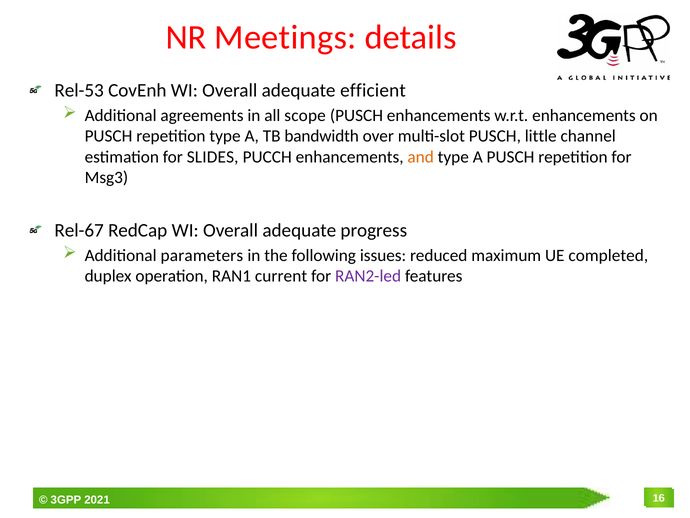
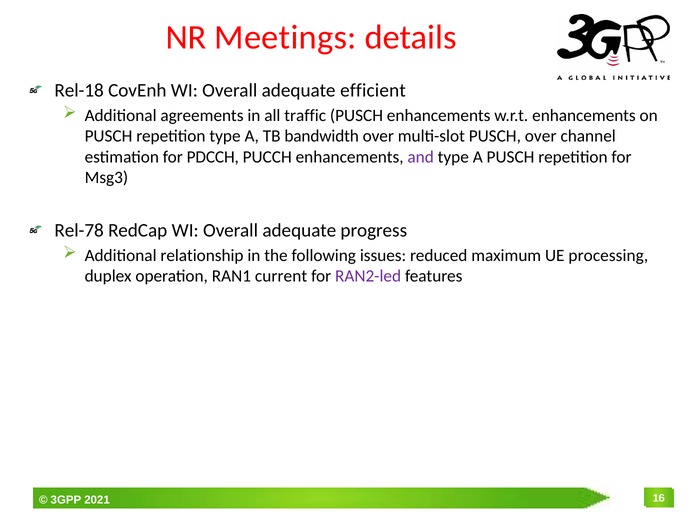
Rel-53: Rel-53 -> Rel-18
scope: scope -> traffic
PUSCH little: little -> over
SLIDES: SLIDES -> PDCCH
and colour: orange -> purple
Rel-67: Rel-67 -> Rel-78
parameters: parameters -> relationship
completed: completed -> processing
